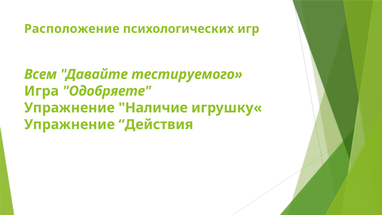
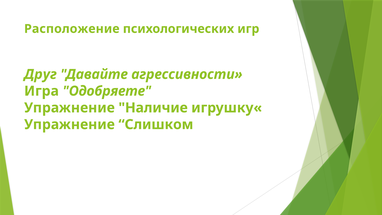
Всем: Всем -> Друг
тестируемого: тестируемого -> агрессивности
Действия: Действия -> Слишком
